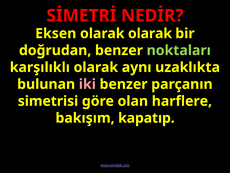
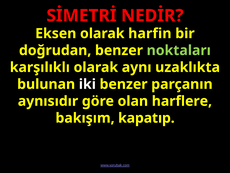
olarak olarak: olarak -> harfin
iki colour: pink -> white
simetrisi: simetrisi -> aynısıdır
